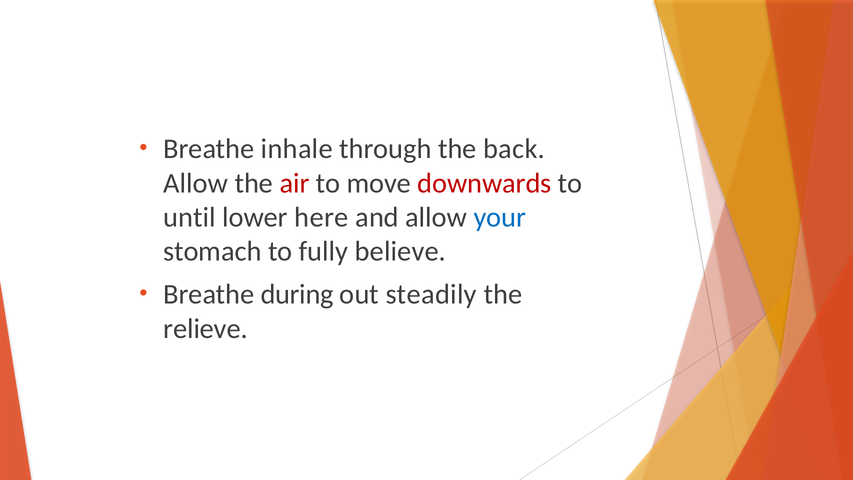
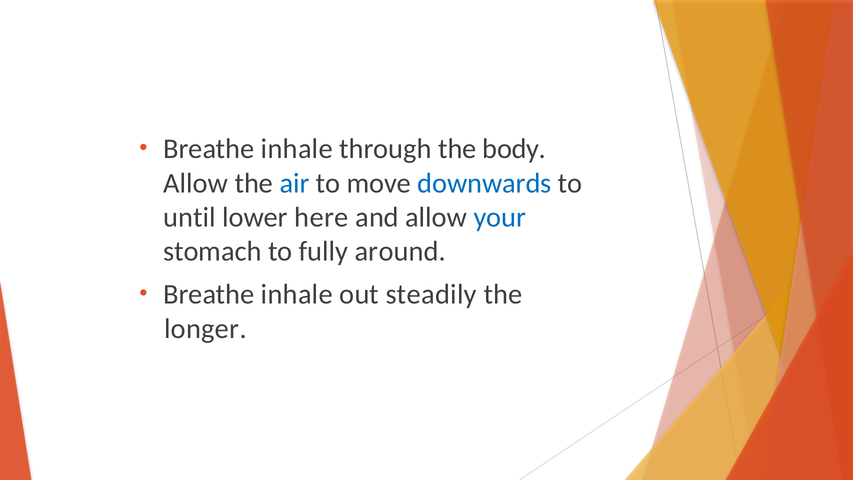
back: back -> body
air colour: red -> blue
downwards colour: red -> blue
believe: believe -> around
during at (297, 294): during -> inhale
relieve: relieve -> longer
